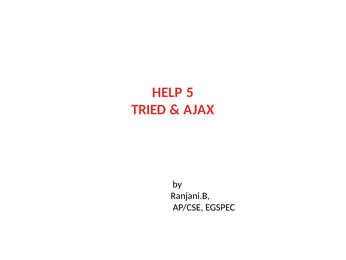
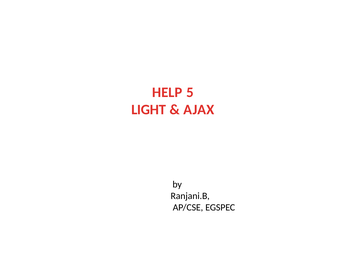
TRIED: TRIED -> LIGHT
